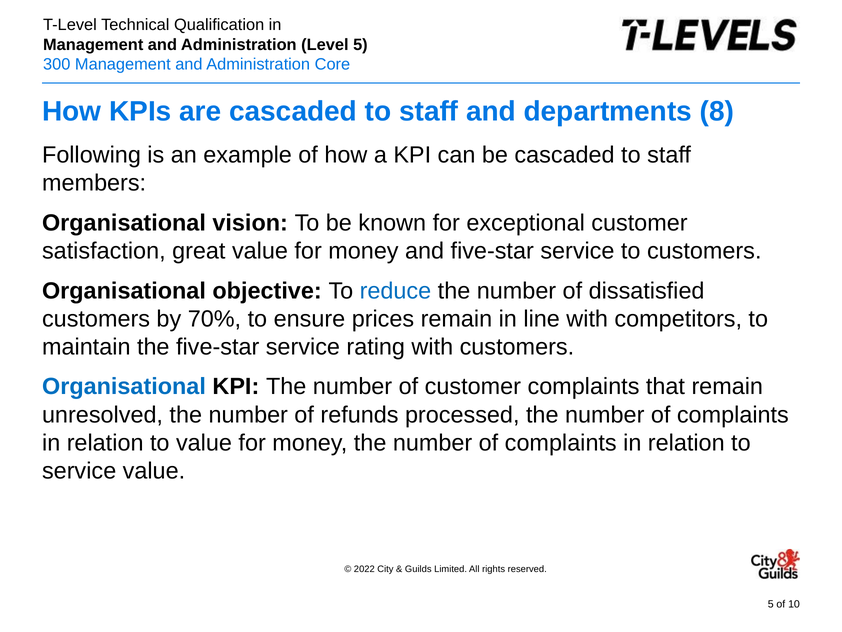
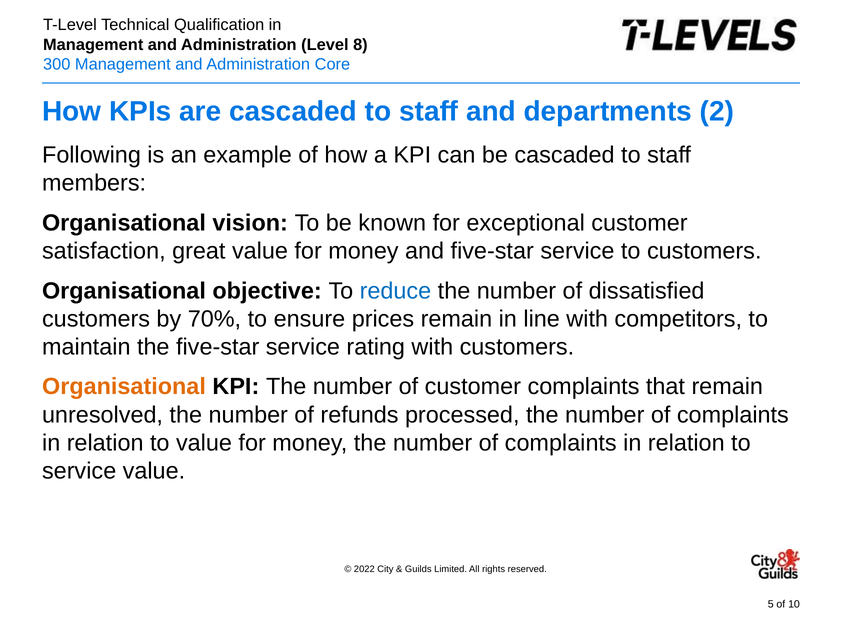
5 at (360, 45): 5 -> 8
8: 8 -> 2
Organisational at (124, 386) colour: blue -> orange
